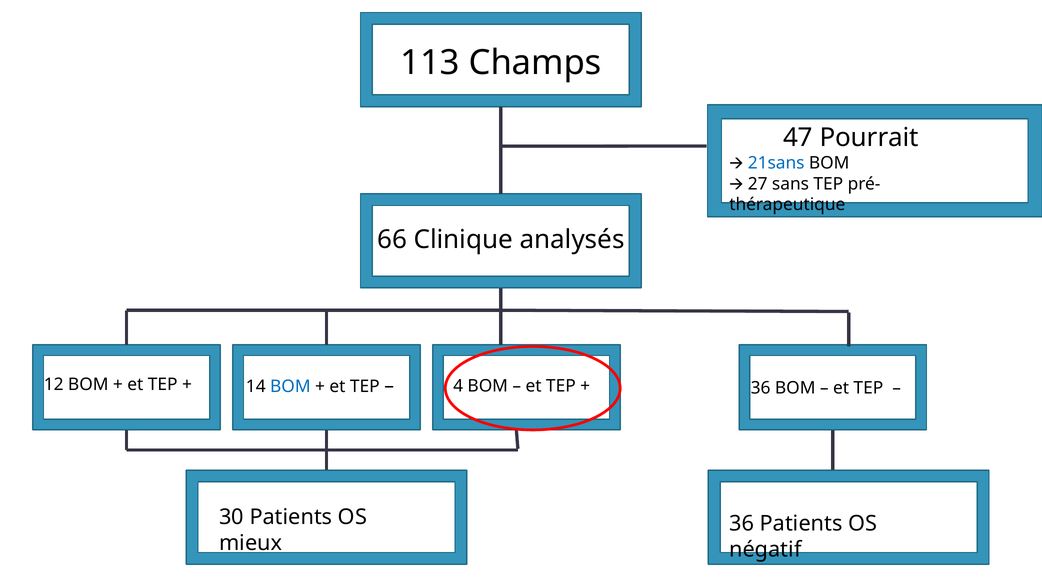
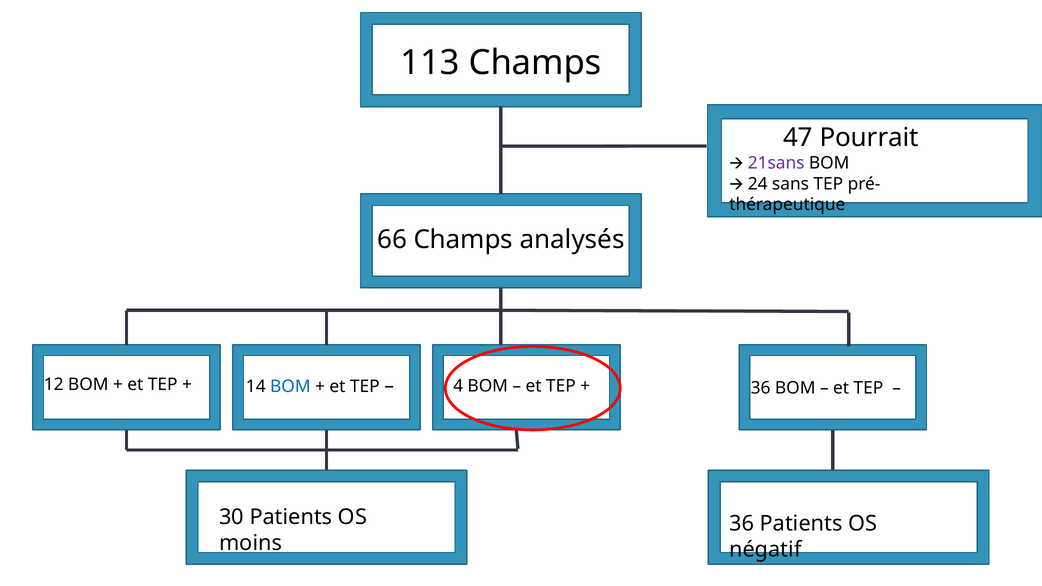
21sans colour: blue -> purple
27: 27 -> 24
66 Clinique: Clinique -> Champs
mieux: mieux -> moins
